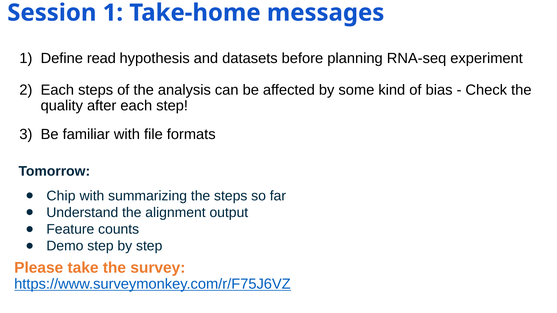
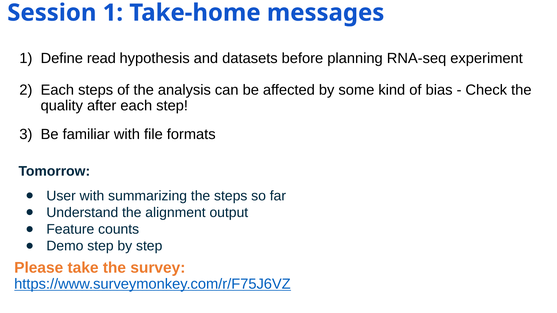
Chip: Chip -> User
